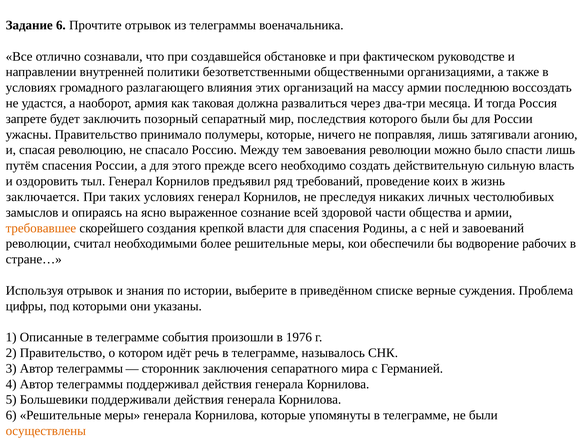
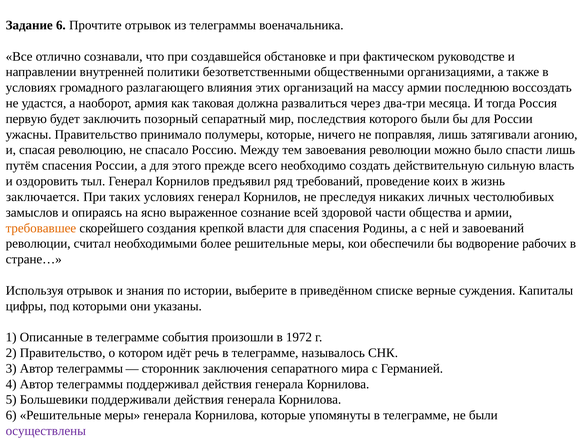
запрете: запрете -> первую
Проблема: Проблема -> Капиталы
1976: 1976 -> 1972
осуществлены colour: orange -> purple
